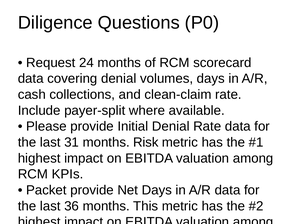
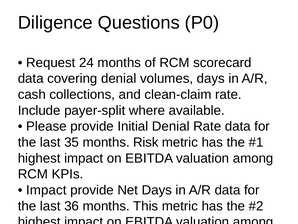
31: 31 -> 35
Packet at (46, 190): Packet -> Impact
